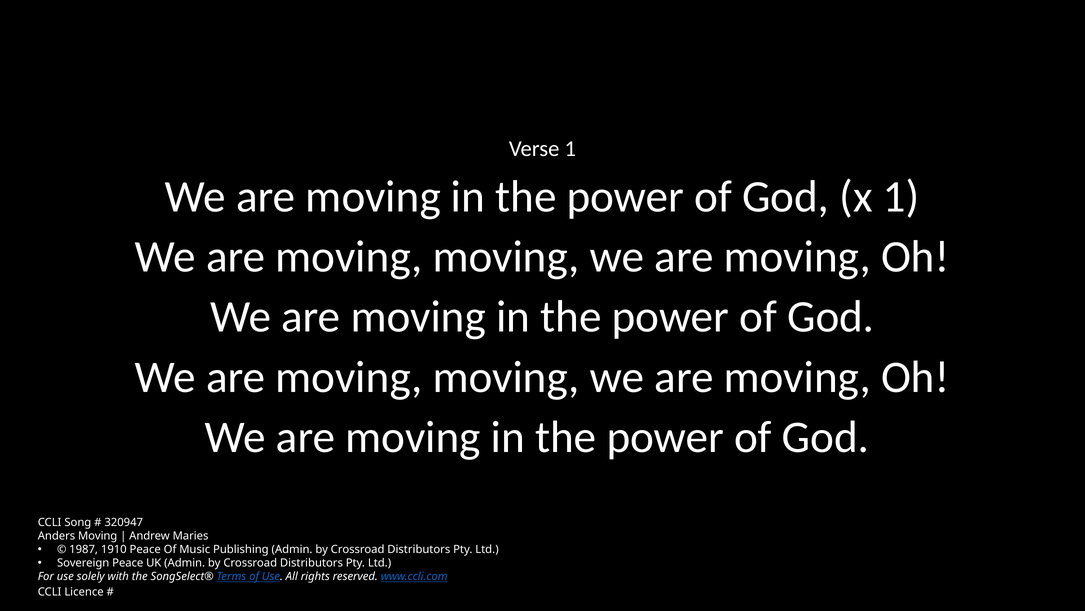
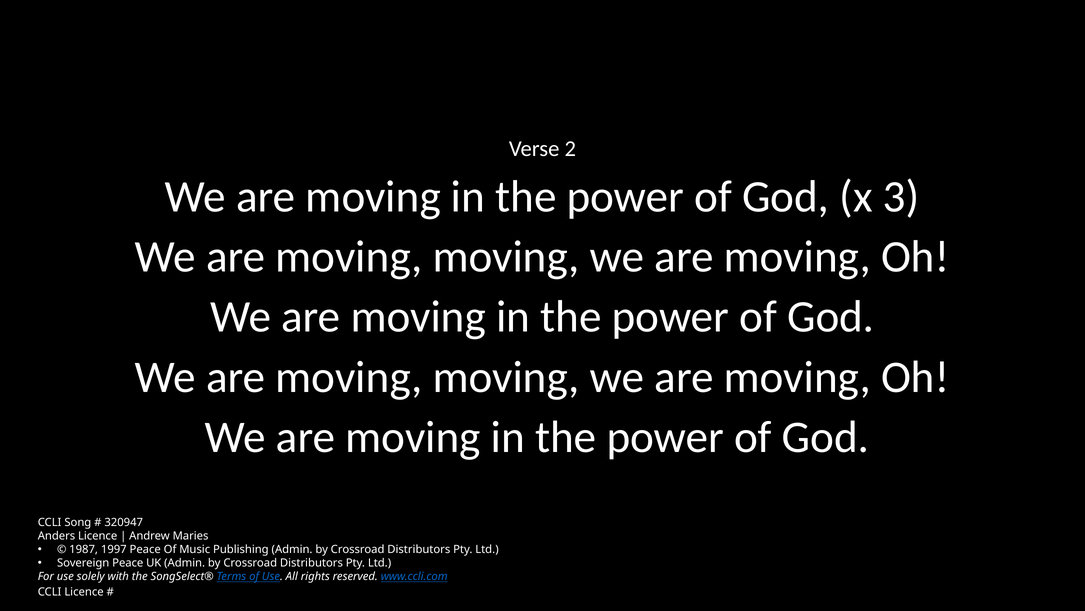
Verse 1: 1 -> 2
x 1: 1 -> 3
Anders Moving: Moving -> Licence
1910: 1910 -> 1997
